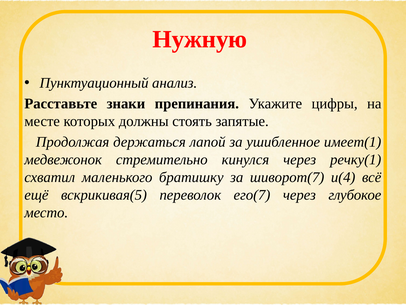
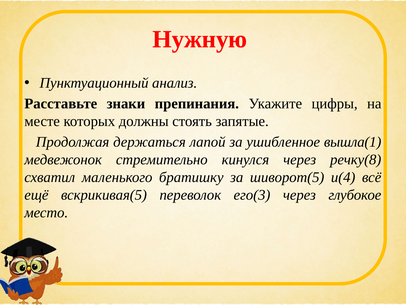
имеет(1: имеет(1 -> вышла(1
речку(1: речку(1 -> речку(8
шиворот(7: шиворот(7 -> шиворот(5
его(7: его(7 -> его(3
